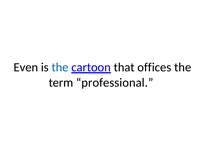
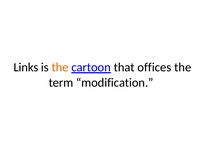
Even: Even -> Links
the at (60, 67) colour: blue -> orange
professional: professional -> modification
